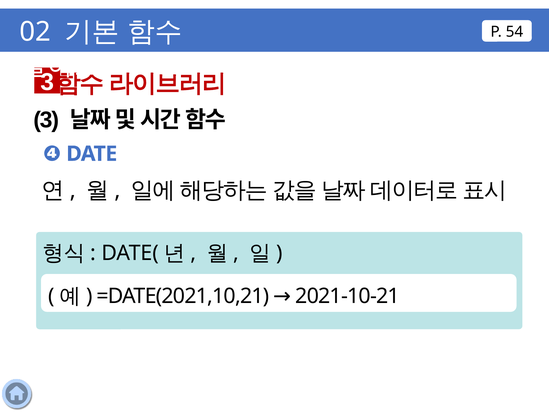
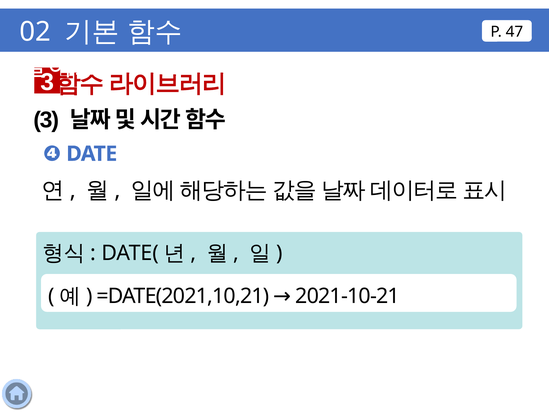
54: 54 -> 47
